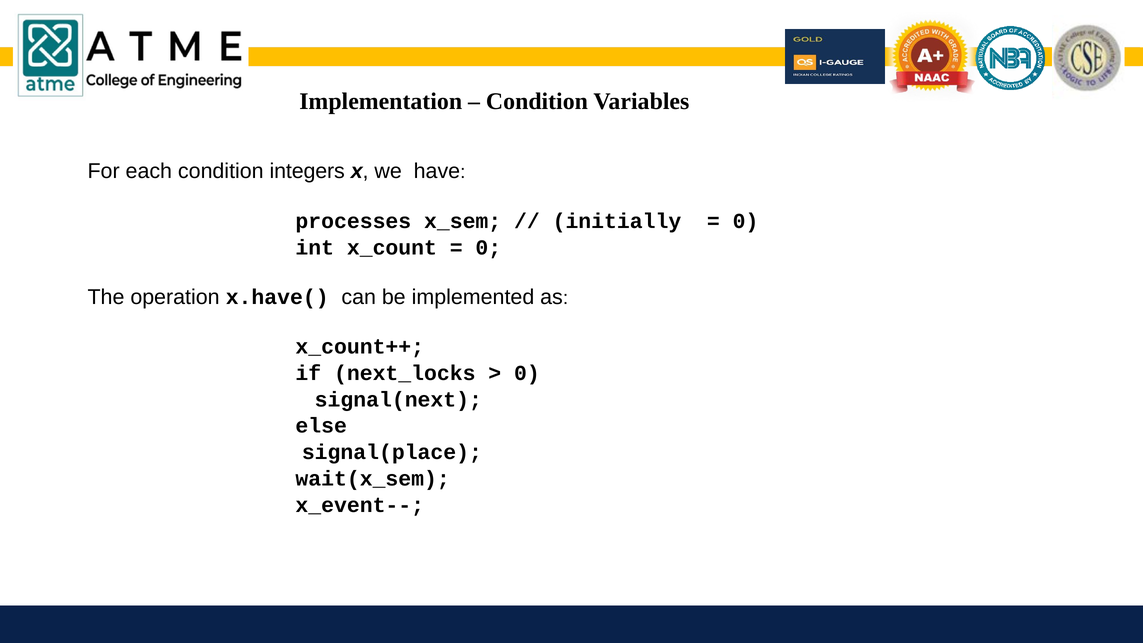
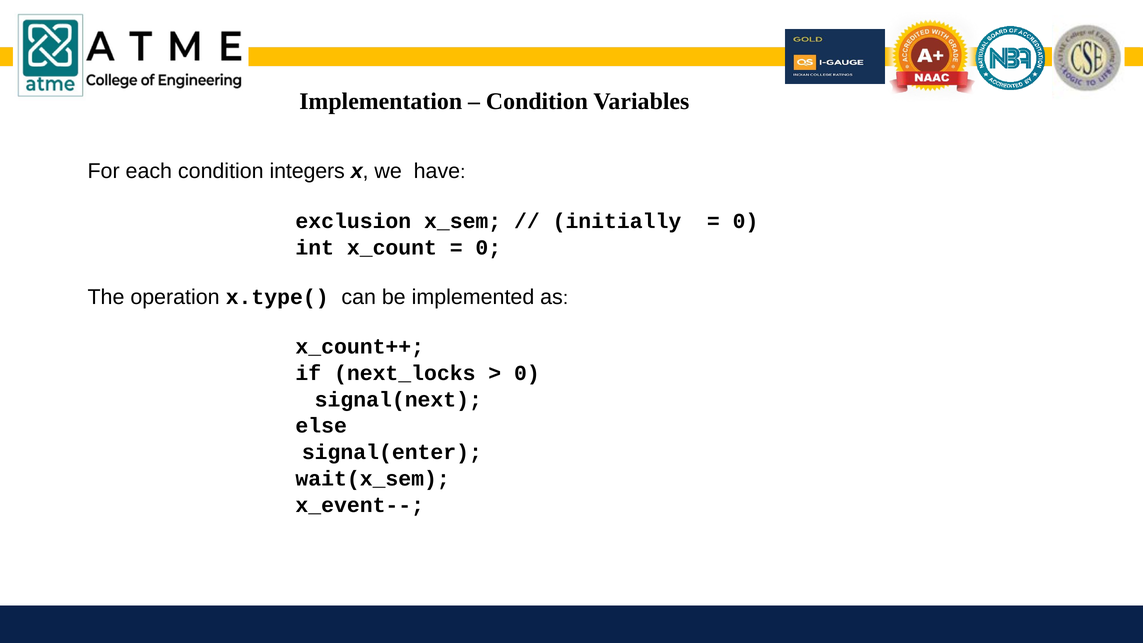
processes: processes -> exclusion
x.have(: x.have( -> x.type(
signal(place: signal(place -> signal(enter
